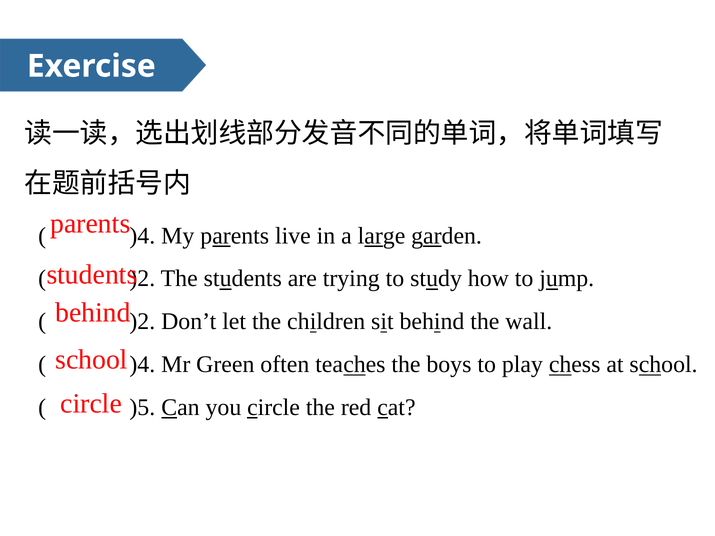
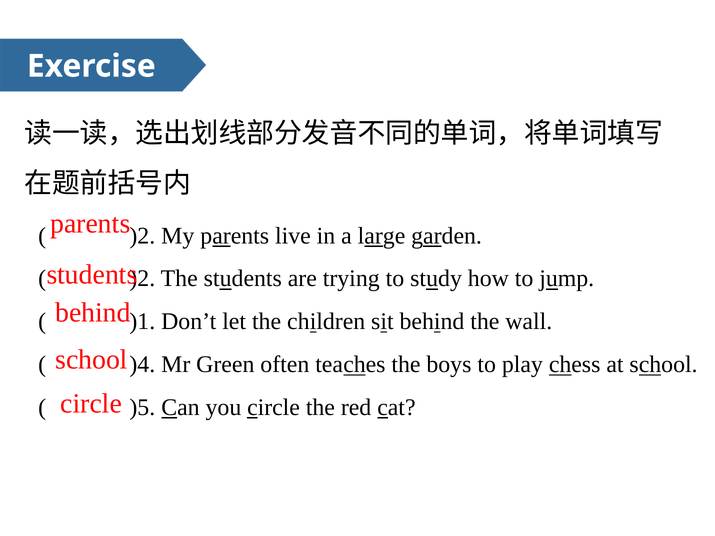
)4 at (142, 236): )4 -> )2
)2 at (142, 322): )2 -> )1
